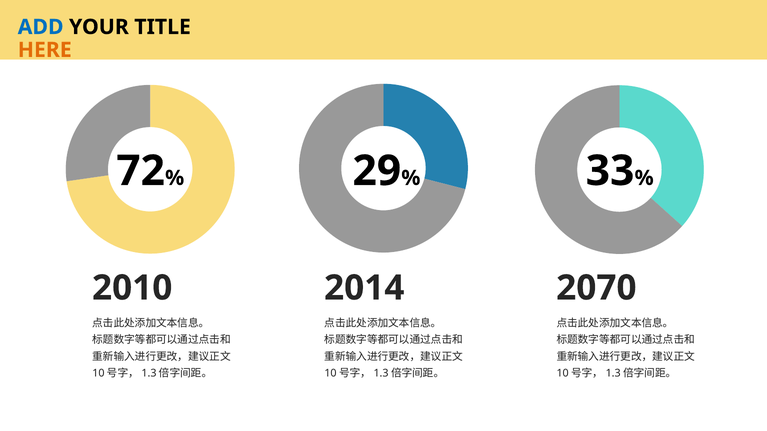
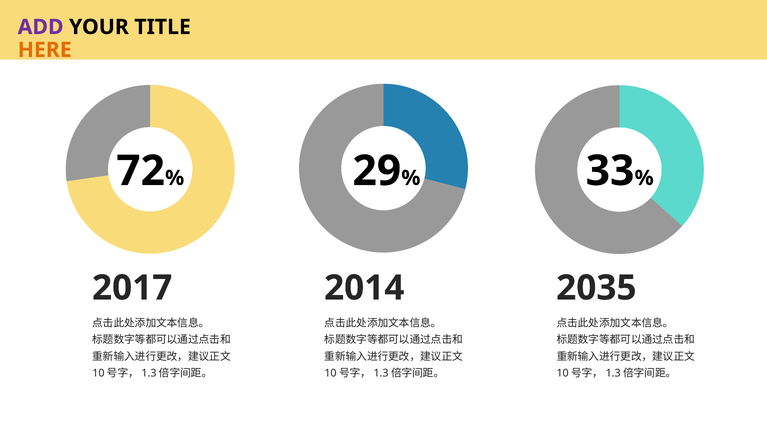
ADD colour: blue -> purple
2010: 2010 -> 2017
2070: 2070 -> 2035
